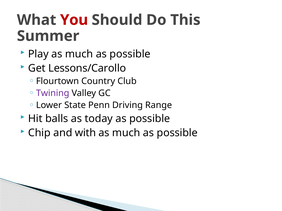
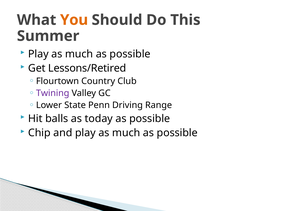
You colour: red -> orange
Lessons/Carollo: Lessons/Carollo -> Lessons/Retired
and with: with -> play
